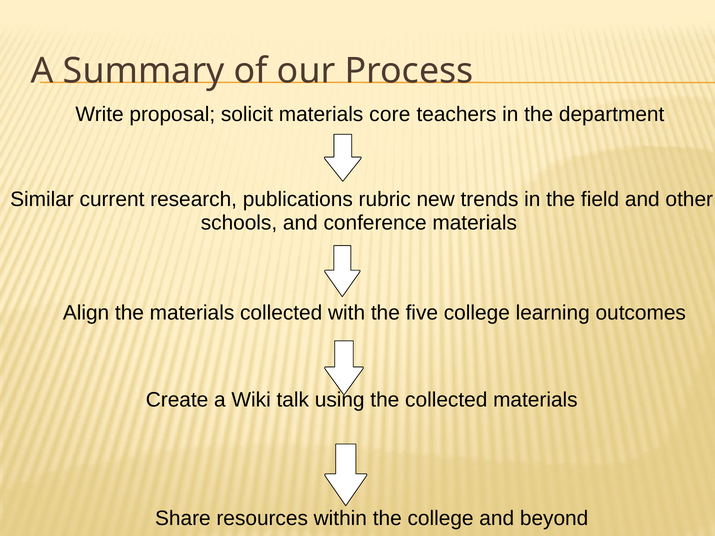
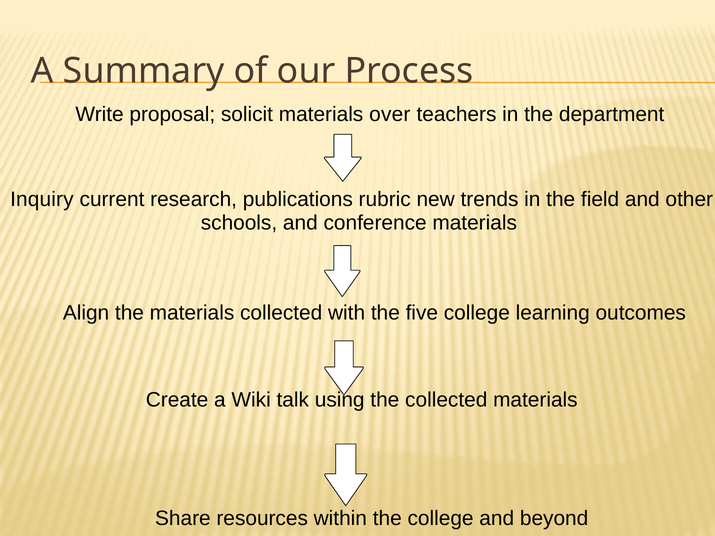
core: core -> over
Similar: Similar -> Inquiry
